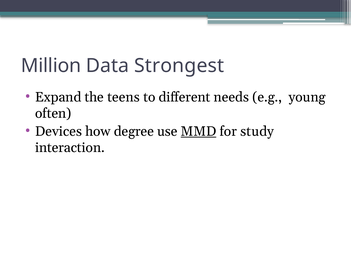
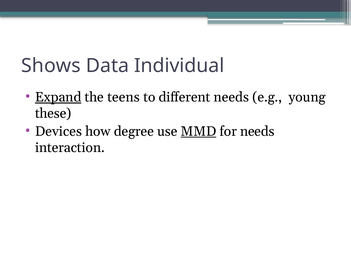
Million: Million -> Shows
Strongest: Strongest -> Individual
Expand underline: none -> present
often: often -> these
for study: study -> needs
